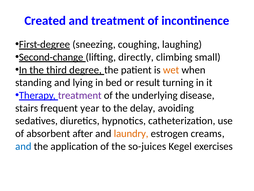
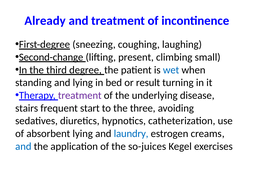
Created: Created -> Already
directly: directly -> present
wet colour: orange -> blue
year: year -> start
delay: delay -> three
absorbent after: after -> lying
laundry colour: orange -> blue
